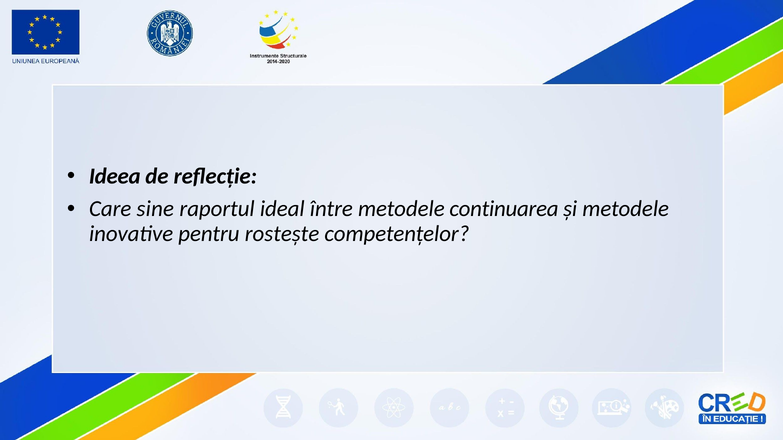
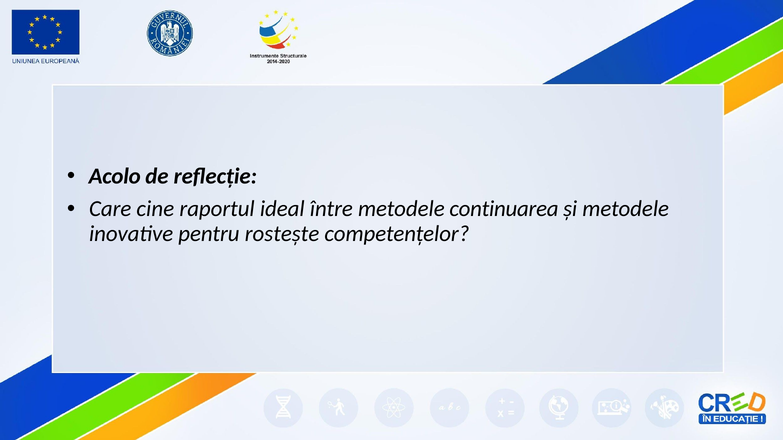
Ideea: Ideea -> Acolo
sine: sine -> cine
